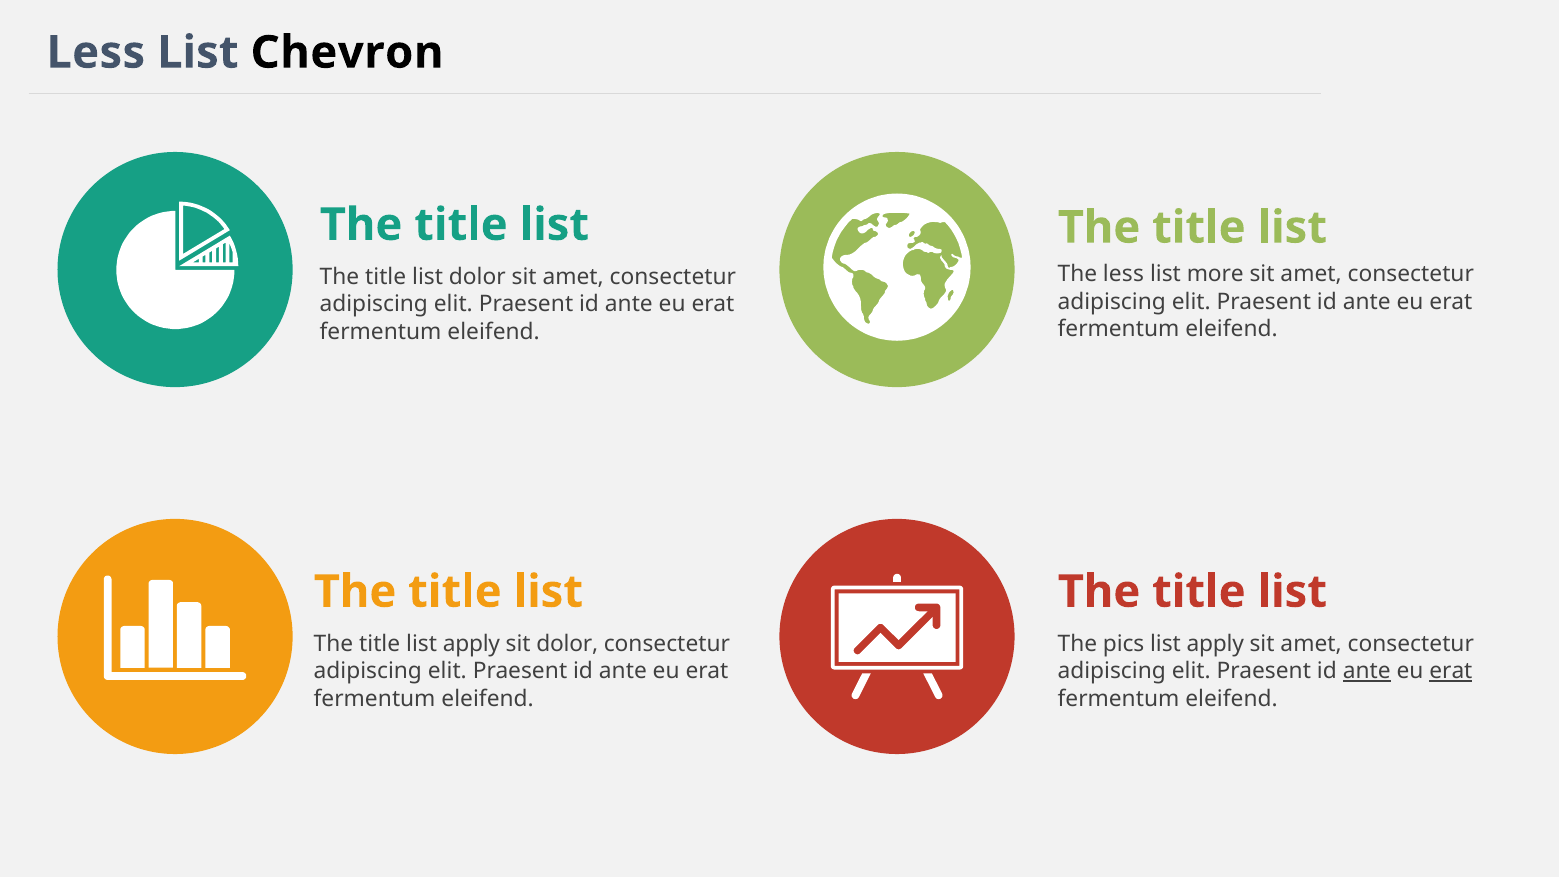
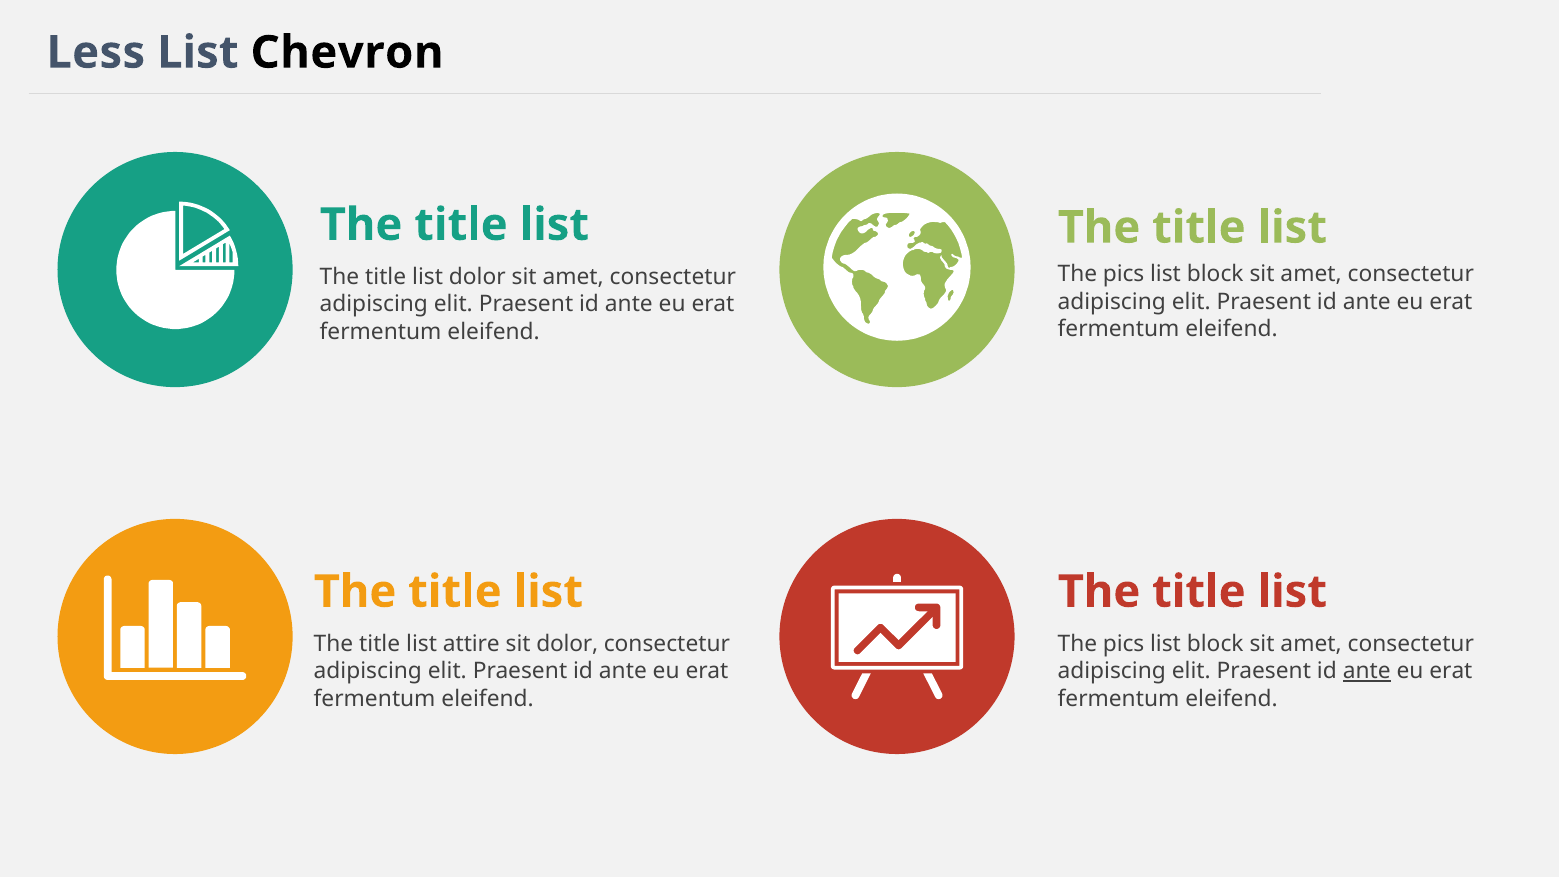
less at (1123, 274): less -> pics
more at (1215, 274): more -> block
title list apply: apply -> attire
apply at (1215, 644): apply -> block
erat at (1451, 671) underline: present -> none
